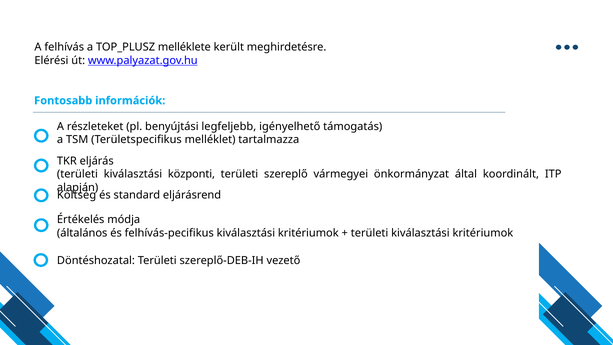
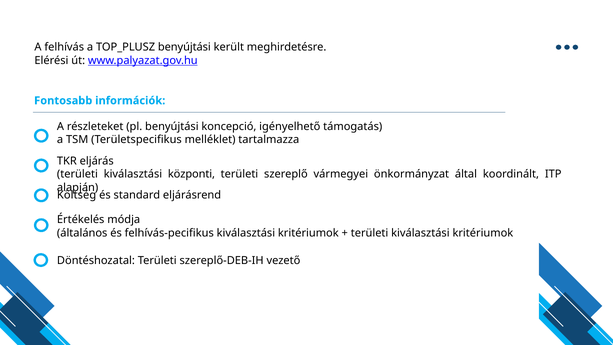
TOP_PLUSZ melléklete: melléklete -> benyújtási
legfeljebb: legfeljebb -> koncepció
